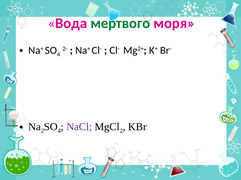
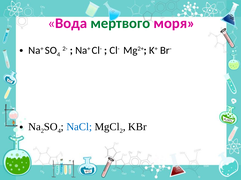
NaCl colour: purple -> blue
